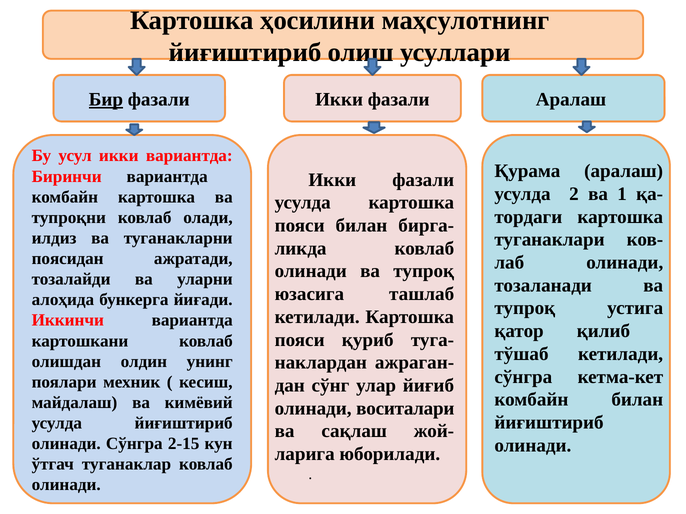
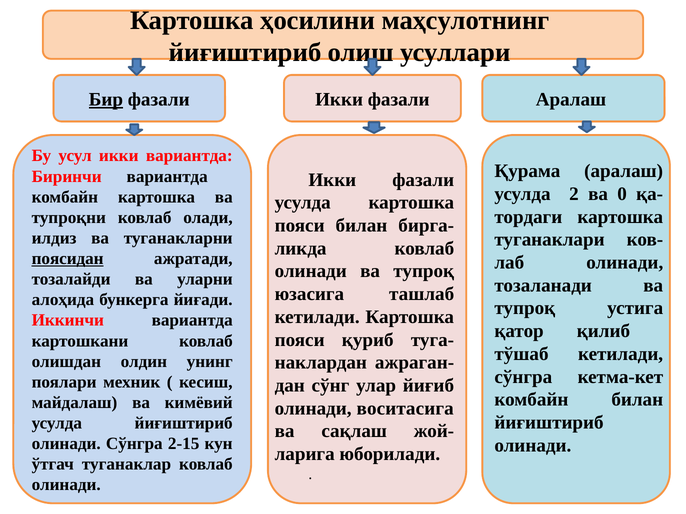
1: 1 -> 0
поясидан underline: none -> present
воситалари: воситалари -> воситасига
